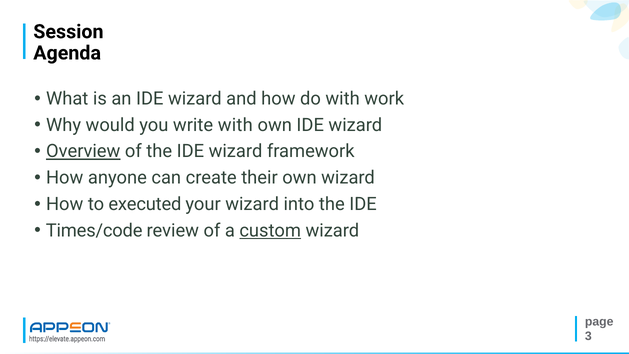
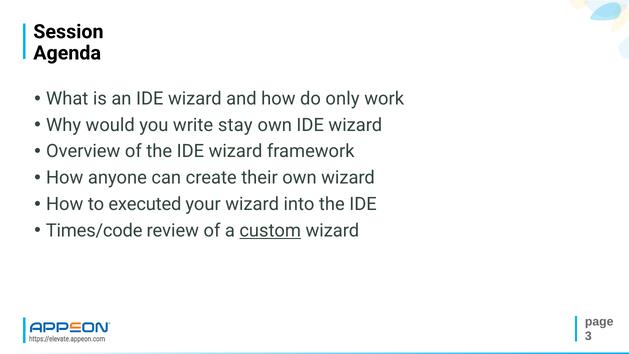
do with: with -> only
write with: with -> stay
Overview underline: present -> none
